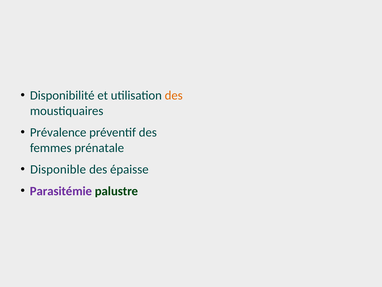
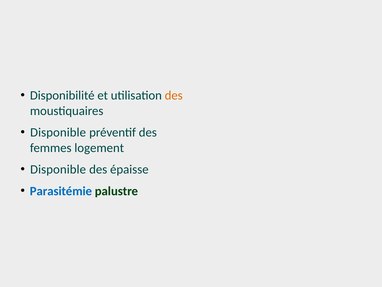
Prévalence at (58, 132): Prévalence -> Disponible
prénatale: prénatale -> logement
Parasitémie colour: purple -> blue
